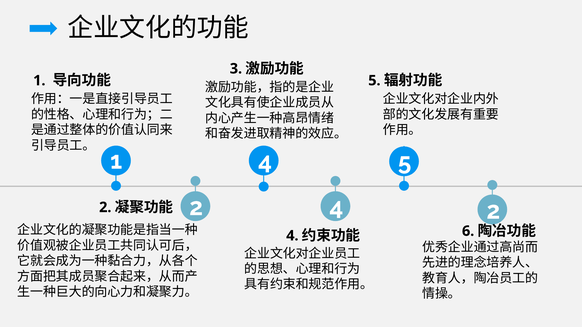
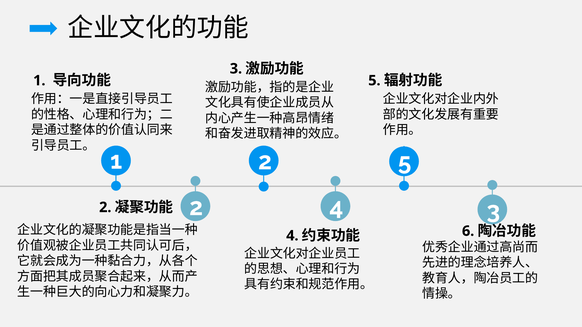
1 4: 4 -> 2
4 2: 2 -> 3
